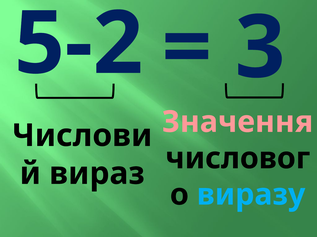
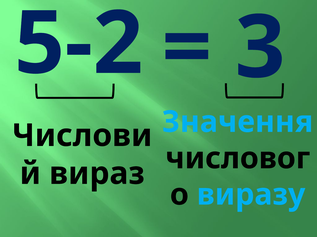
Значення colour: pink -> light blue
